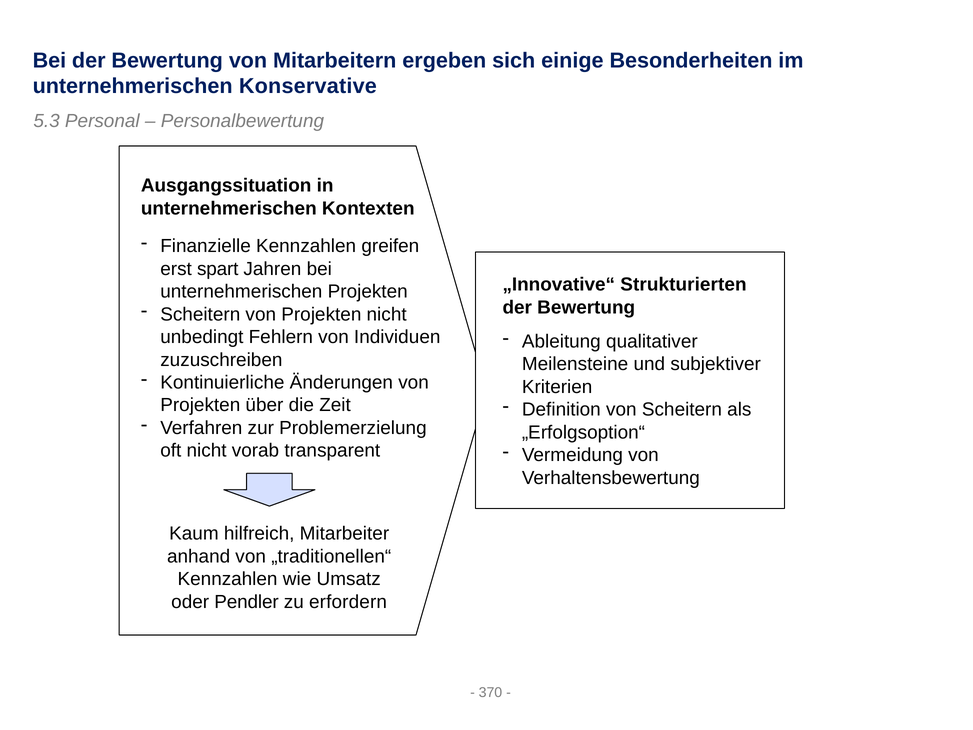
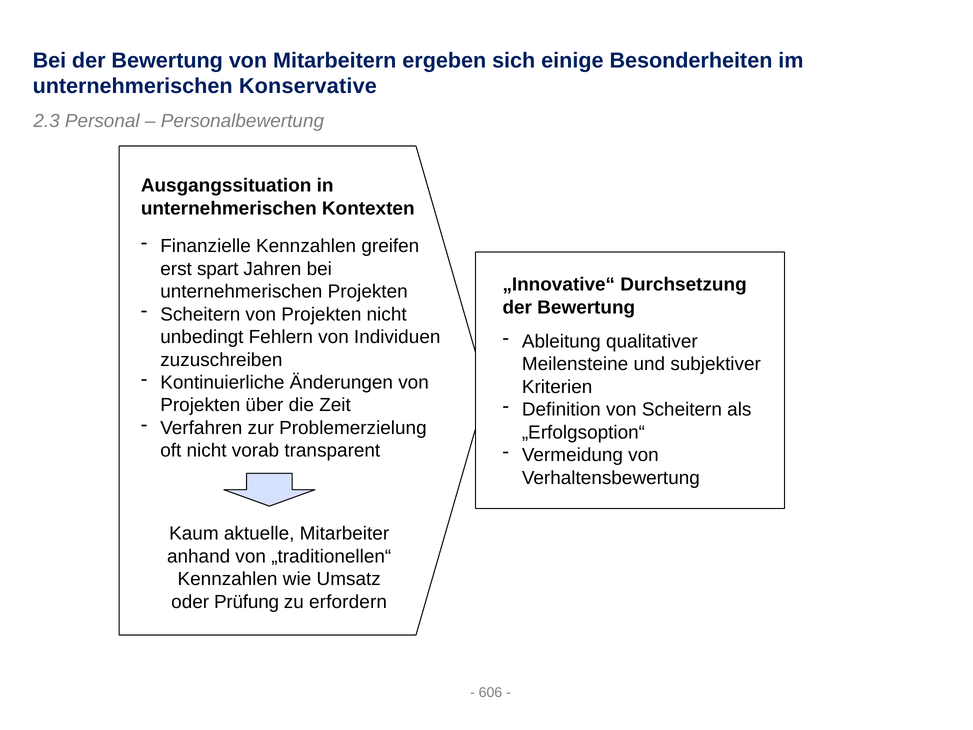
5.3: 5.3 -> 2.3
Strukturierten: Strukturierten -> Durchsetzung
hilfreich: hilfreich -> aktuelle
Pendler: Pendler -> Prüfung
370: 370 -> 606
